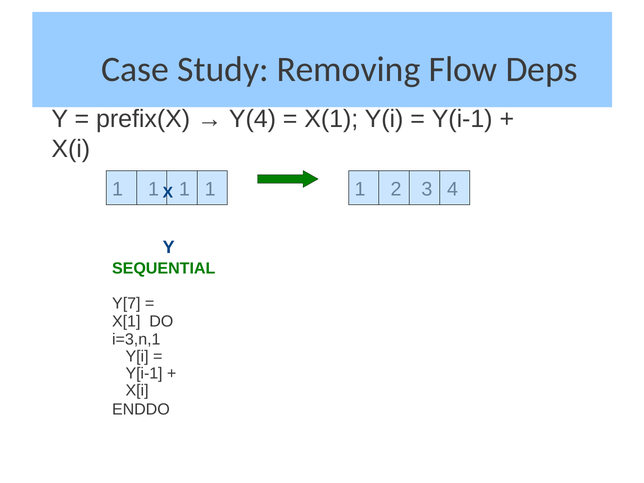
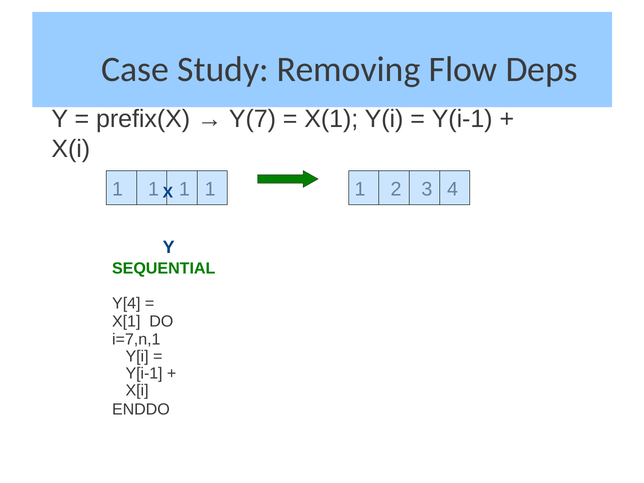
Y(4: Y(4 -> Y(7
Y[7: Y[7 -> Y[4
i=3,n,1: i=3,n,1 -> i=7,n,1
